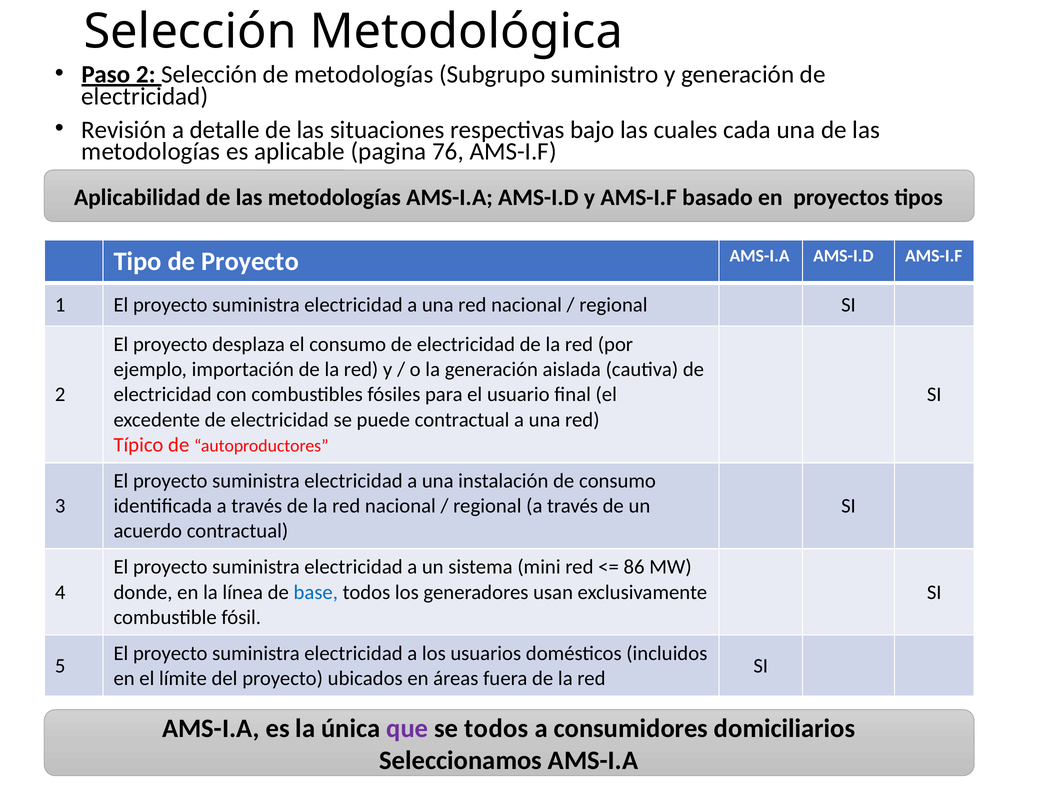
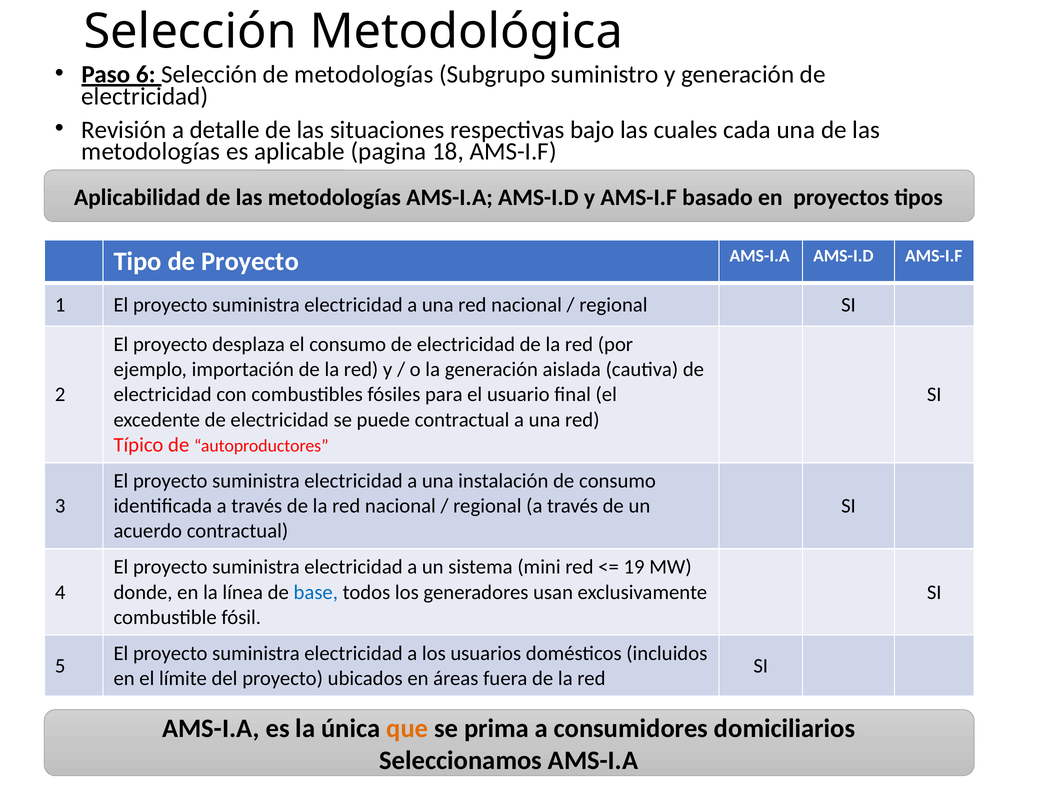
Paso 2: 2 -> 6
76: 76 -> 18
86: 86 -> 19
que colour: purple -> orange
se todos: todos -> prima
